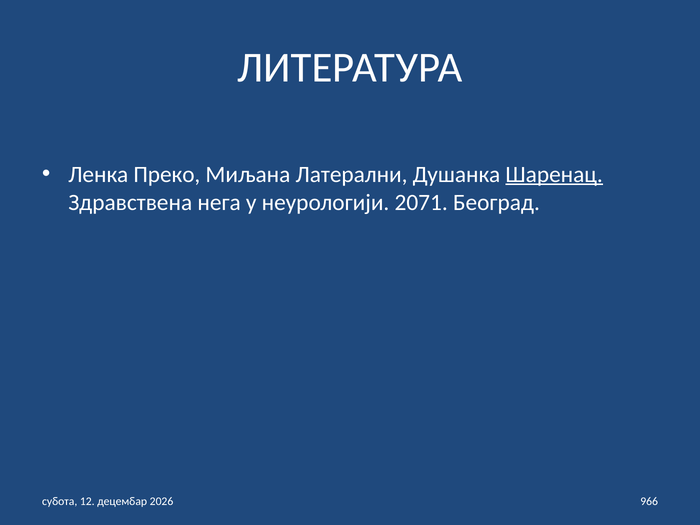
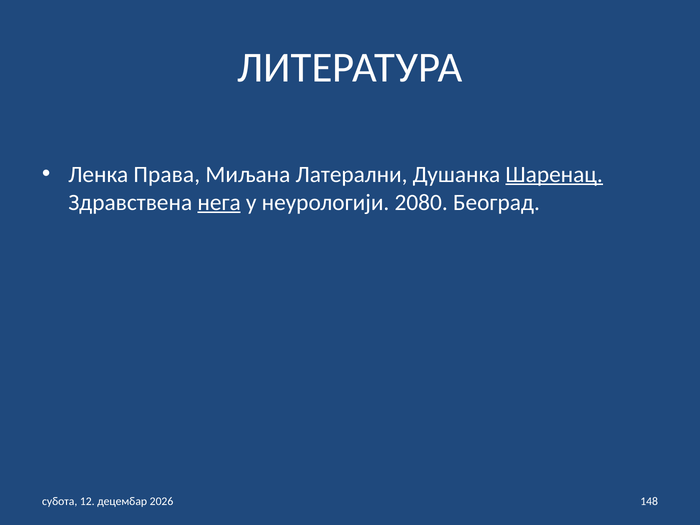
Преко: Преко -> Права
нега underline: none -> present
2071: 2071 -> 2080
966: 966 -> 148
